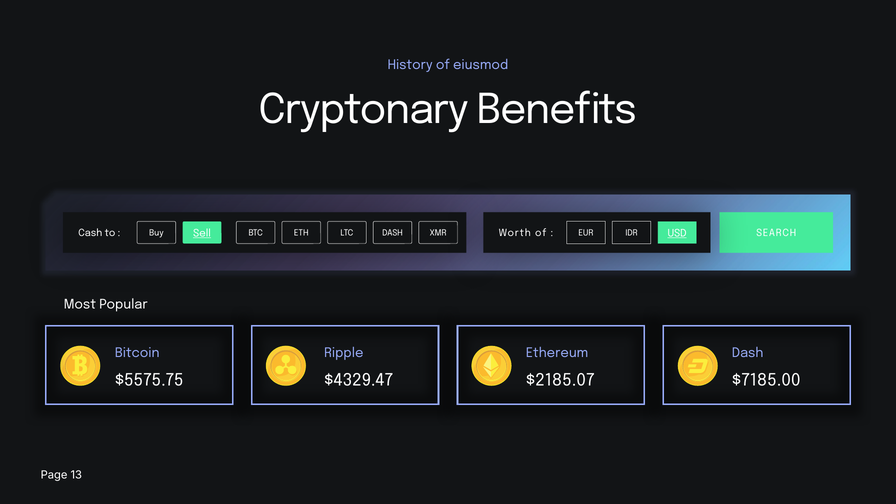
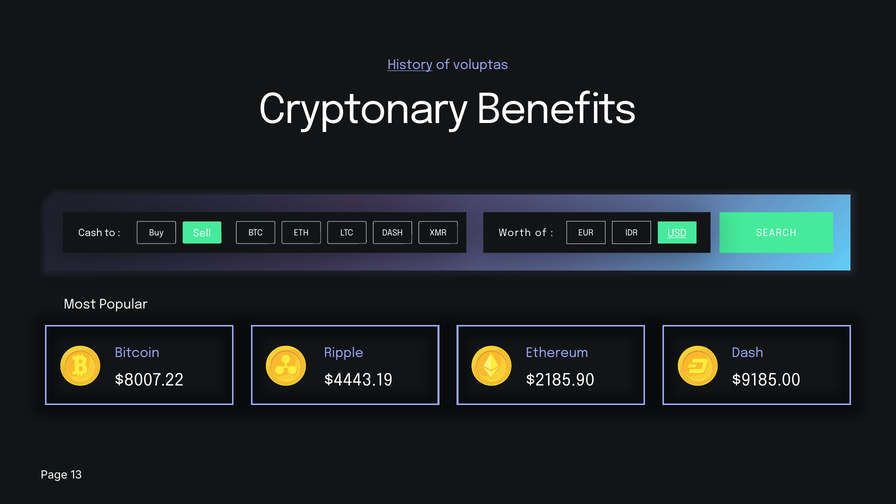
History underline: none -> present
eiusmod: eiusmod -> voluptas
Sell underline: present -> none
$5575.75: $5575.75 -> $8007.22
$4329.47: $4329.47 -> $4443.19
$2185.07: $2185.07 -> $2185.90
$7185.00: $7185.00 -> $9185.00
